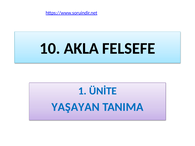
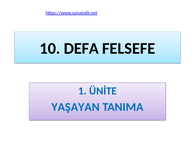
AKLA: AKLA -> DEFA
